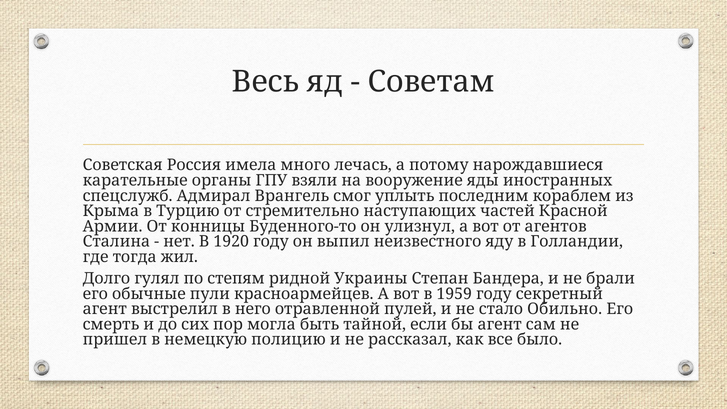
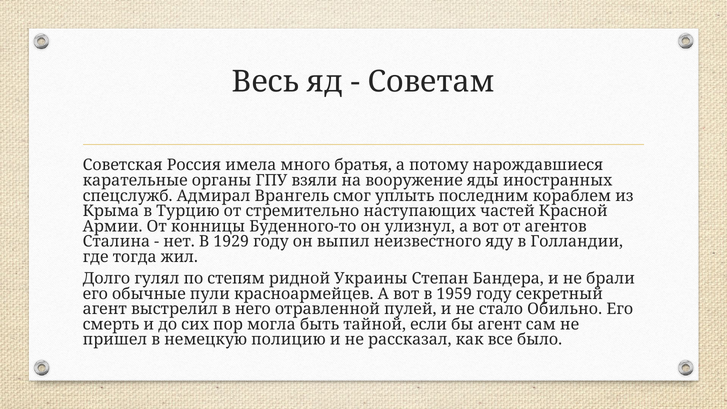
лечась: лечась -> братья
1920: 1920 -> 1929
